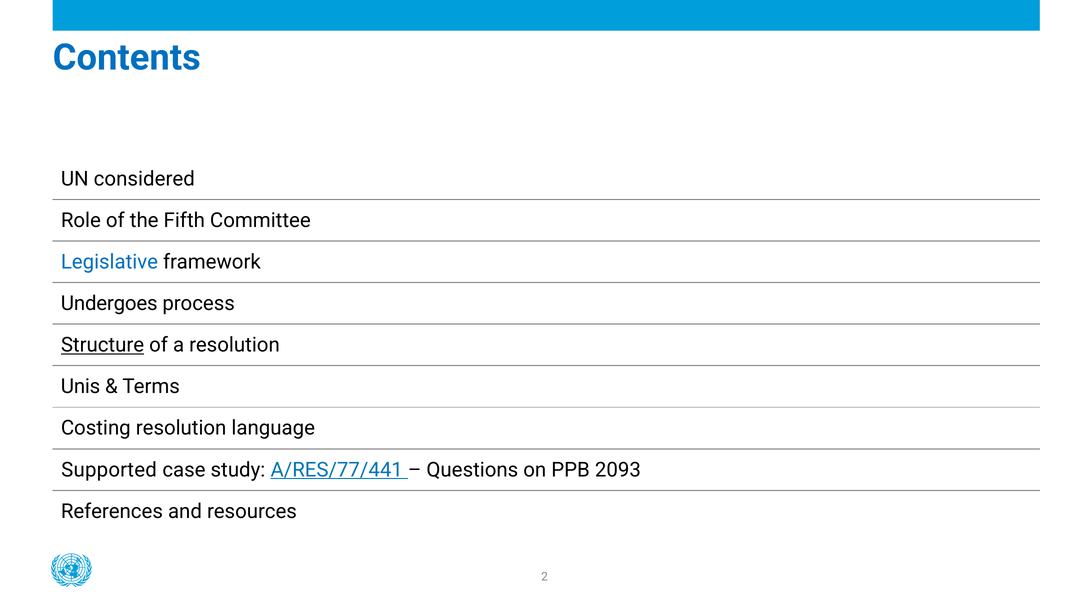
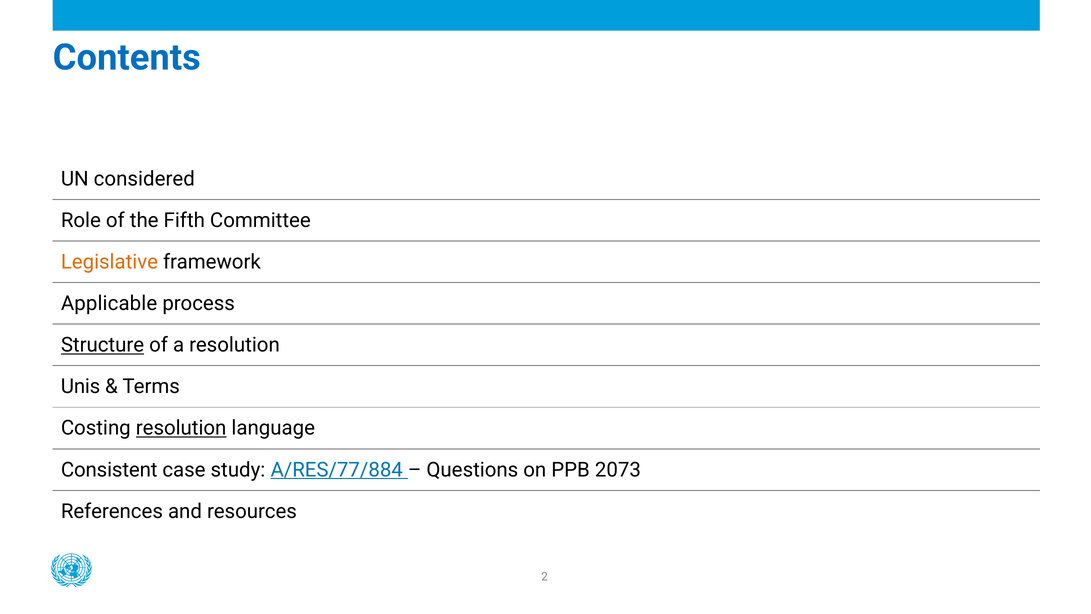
Legislative colour: blue -> orange
Undergoes: Undergoes -> Applicable
resolution at (181, 428) underline: none -> present
Supported: Supported -> Consistent
A/RES/77/441: A/RES/77/441 -> A/RES/77/884
2093: 2093 -> 2073
